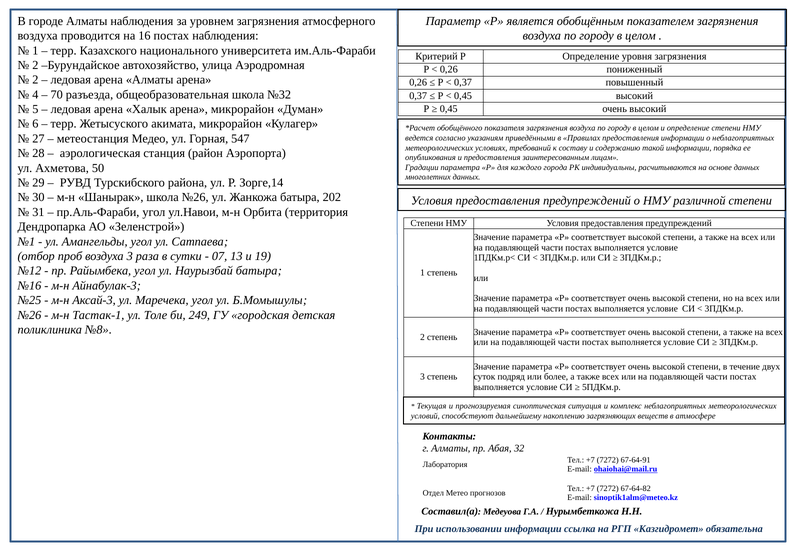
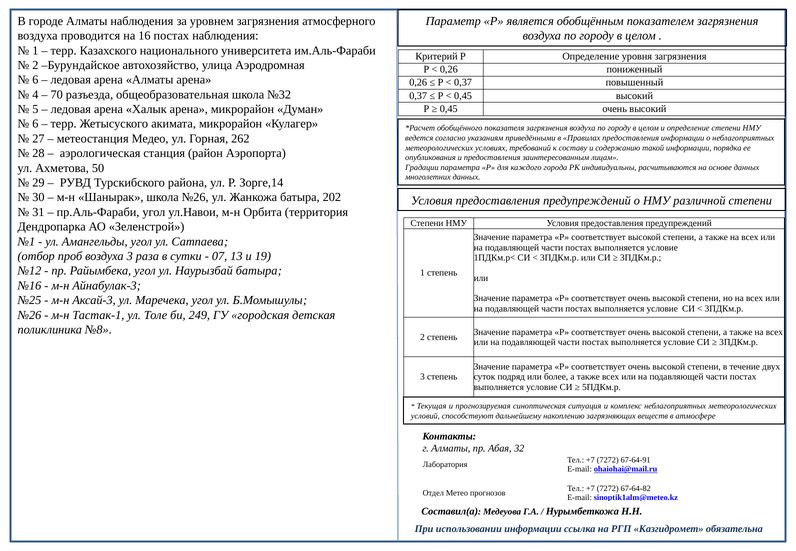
2 at (35, 80): 2 -> 6
547: 547 -> 262
